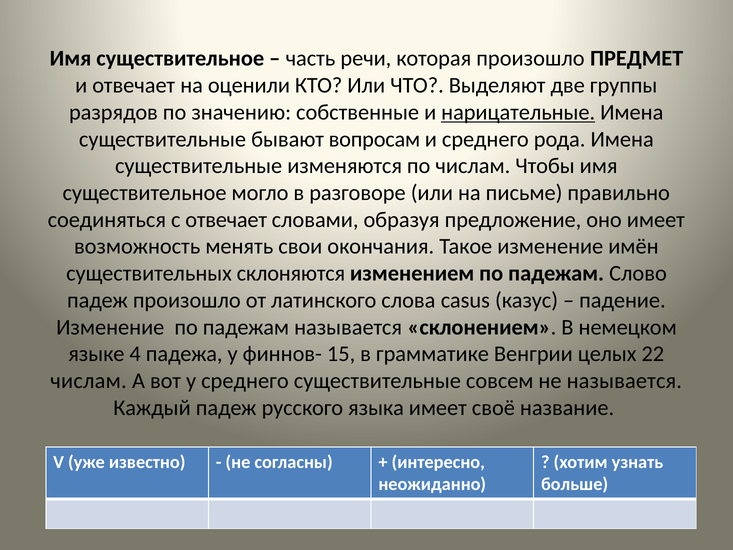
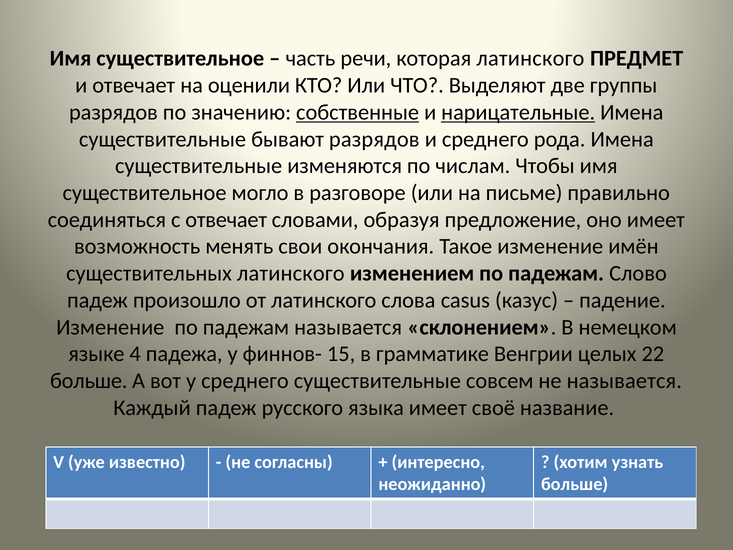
которая произошло: произошло -> латинского
собственные underline: none -> present
бывают вопросам: вопросам -> разрядов
существительных склоняются: склоняются -> латинского
числам at (89, 381): числам -> больше
